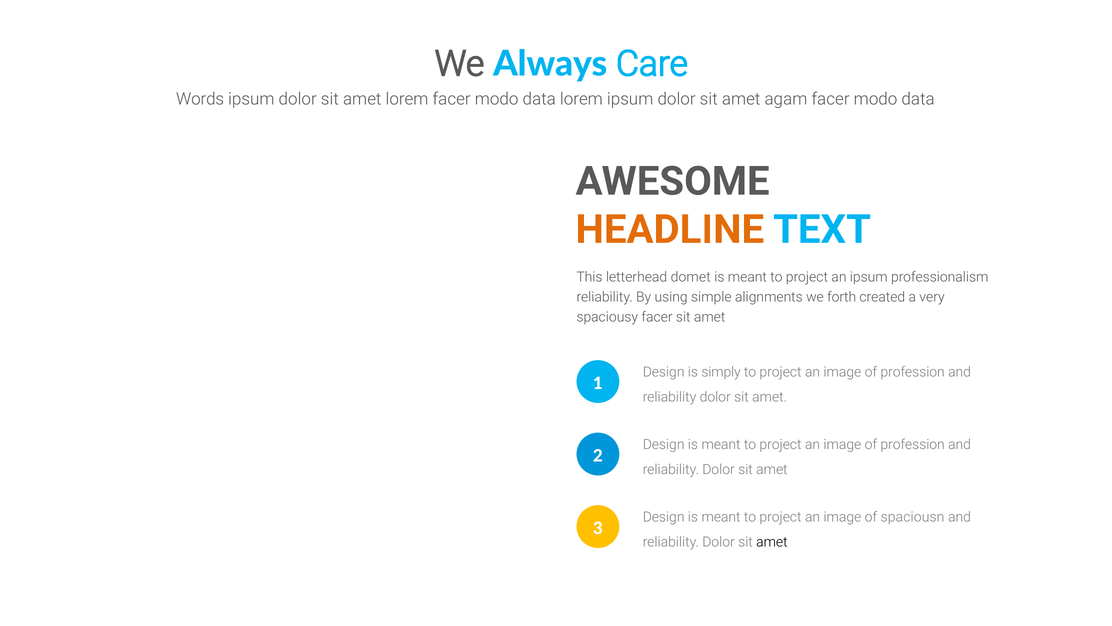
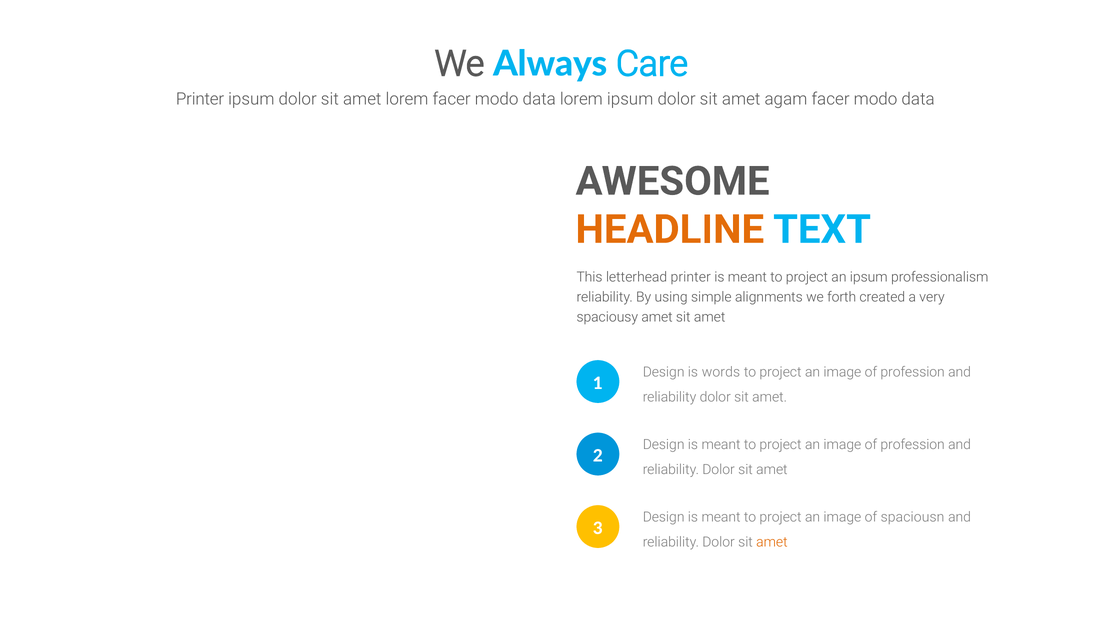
Words at (200, 99): Words -> Printer
letterhead domet: domet -> printer
spaciousy facer: facer -> amet
simply: simply -> words
amet at (772, 542) colour: black -> orange
